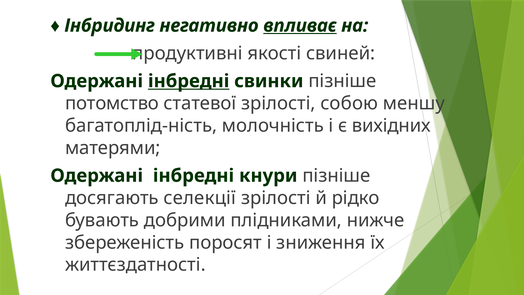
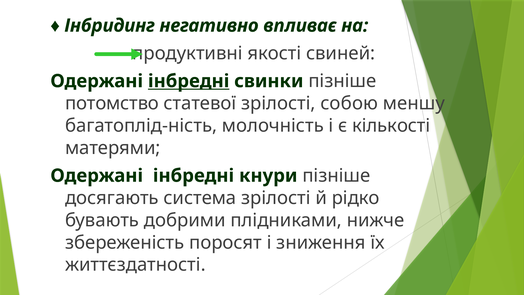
впливає underline: present -> none
вихідних: вихідних -> кількості
селекції: селекції -> система
